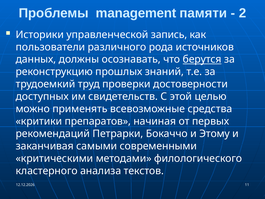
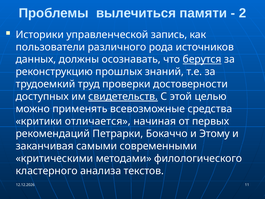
management: management -> вылечиться
свидетельств underline: none -> present
препаратов: препаратов -> отличается
